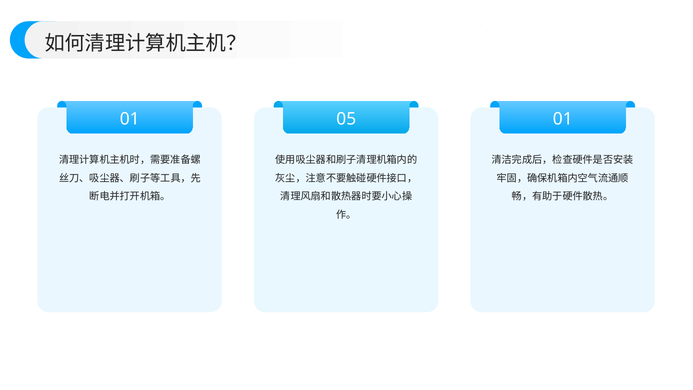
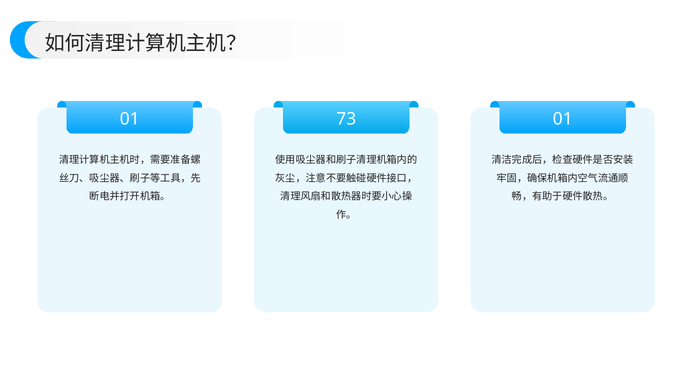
05: 05 -> 73
